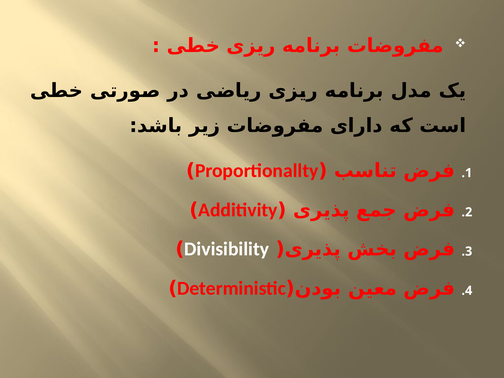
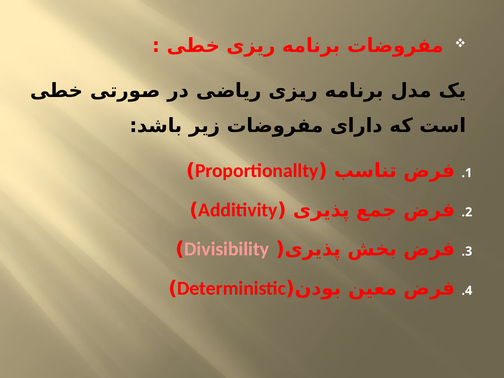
Divisibility colour: white -> pink
